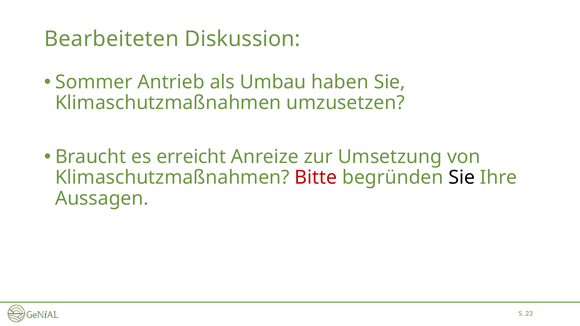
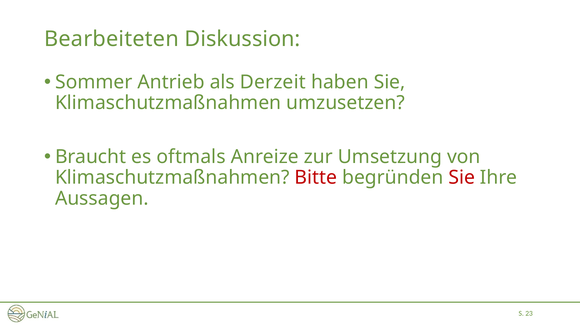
Umbau: Umbau -> Derzeit
erreicht: erreicht -> oftmals
Sie at (462, 178) colour: black -> red
